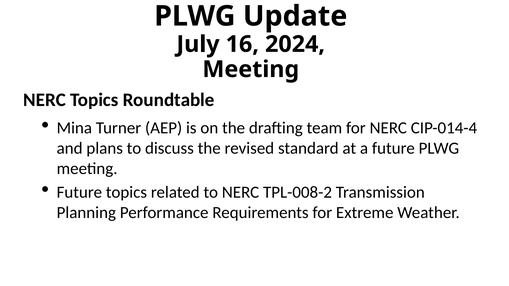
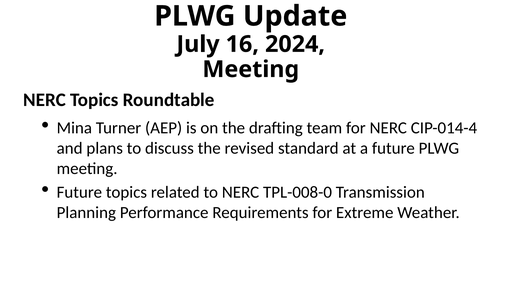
TPL-008-2: TPL-008-2 -> TPL-008-0
